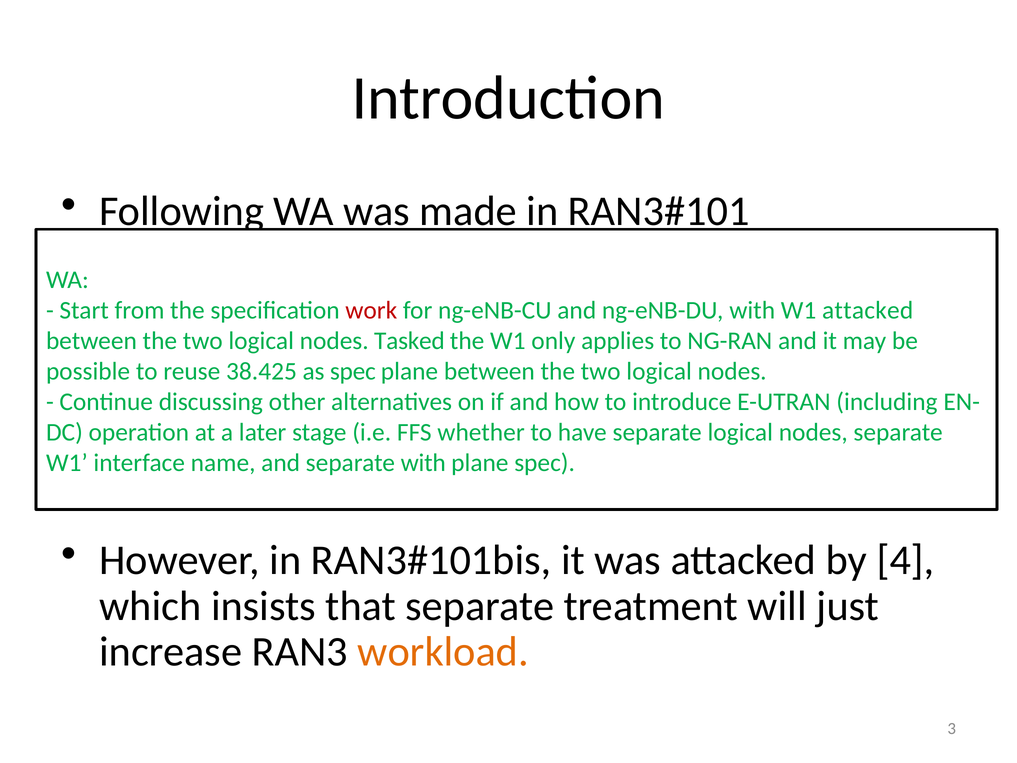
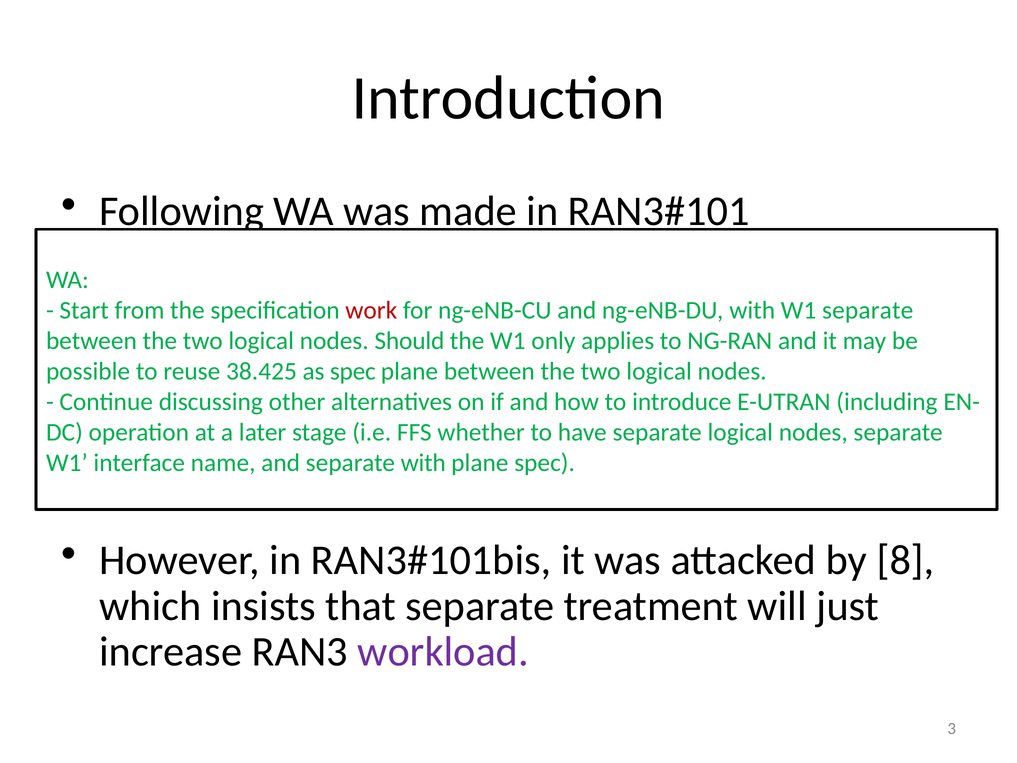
W1 attacked: attacked -> separate
Tasked: Tasked -> Should
4: 4 -> 8
workload colour: orange -> purple
